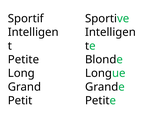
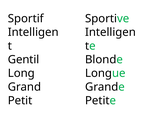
Petite at (23, 60): Petite -> Gentil
